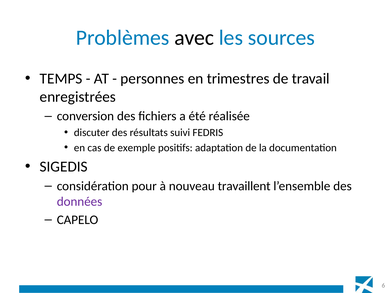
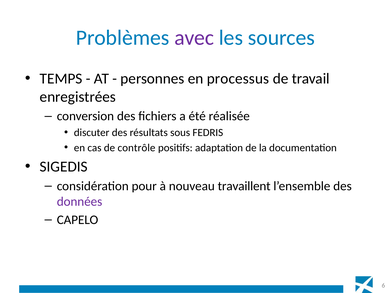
avec colour: black -> purple
trimestres: trimestres -> processus
suivi: suivi -> sous
exemple: exemple -> contrôle
